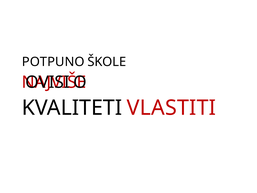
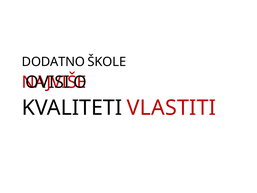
POTPUNO: POTPUNO -> DODATNO
